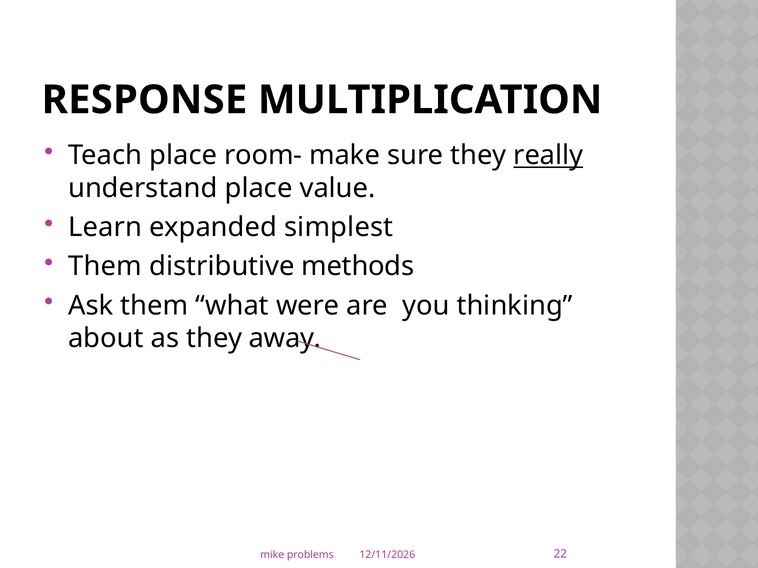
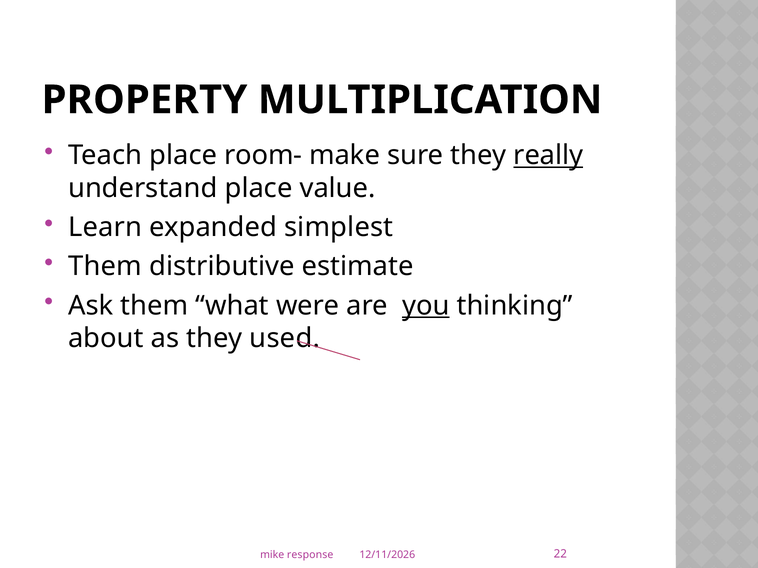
RESPONSE: RESPONSE -> PROPERTY
methods: methods -> estimate
you underline: none -> present
away: away -> used
problems: problems -> response
